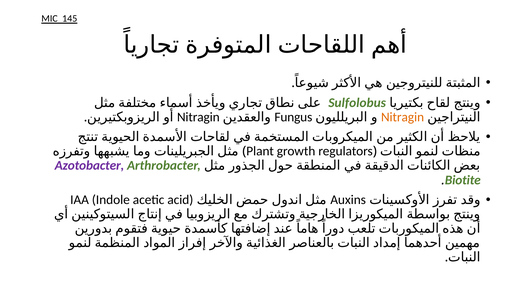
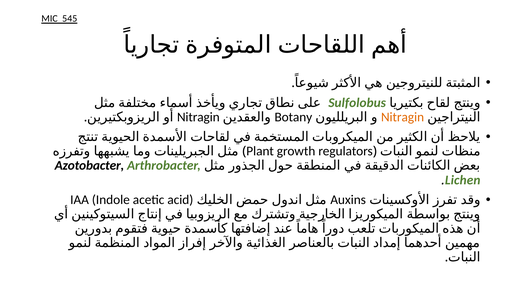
145: 145 -> 545
Fungus: Fungus -> Botany
Azotobacter colour: purple -> black
Biotite: Biotite -> Lichen
